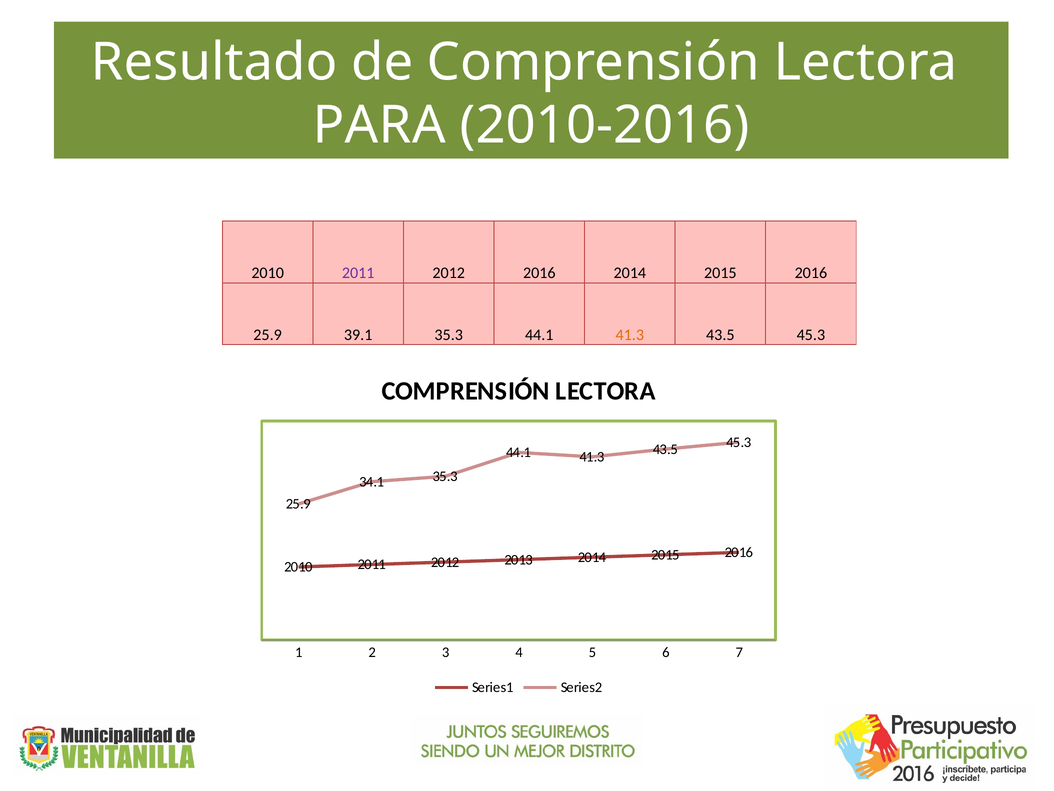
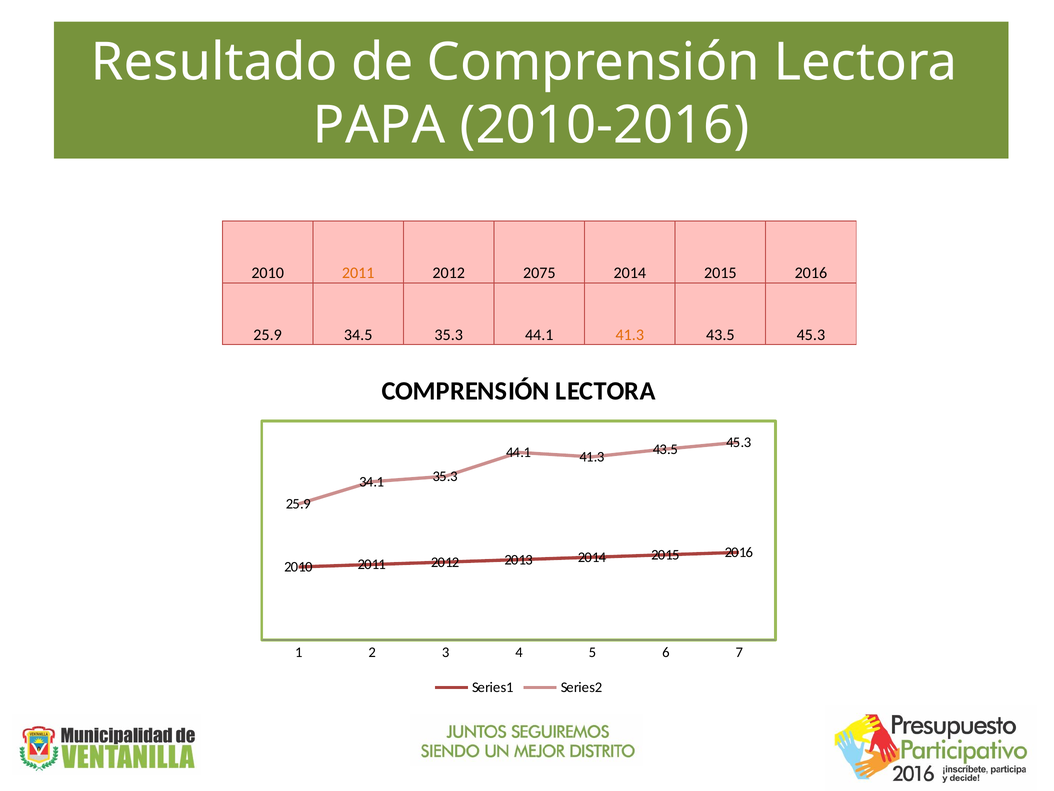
PARA: PARA -> PAPA
2011 at (358, 273) colour: purple -> orange
2012 2016: 2016 -> 2075
39.1: 39.1 -> 34.5
